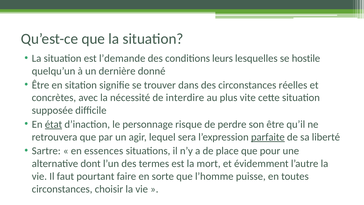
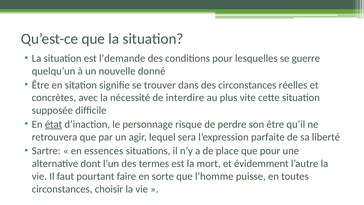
conditions leurs: leurs -> pour
hostile: hostile -> guerre
dernière: dernière -> nouvelle
parfaite underline: present -> none
